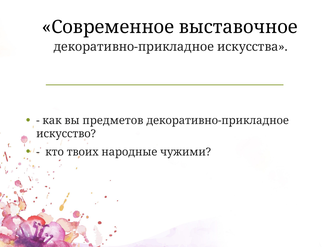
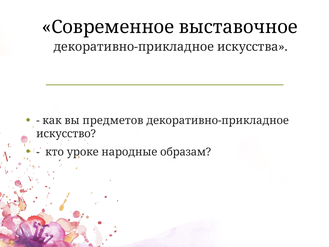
твоих: твоих -> уроке
чужими: чужими -> образам
